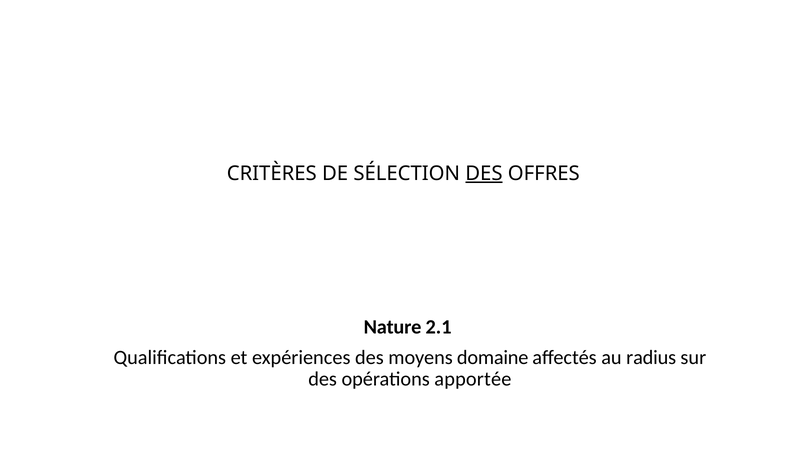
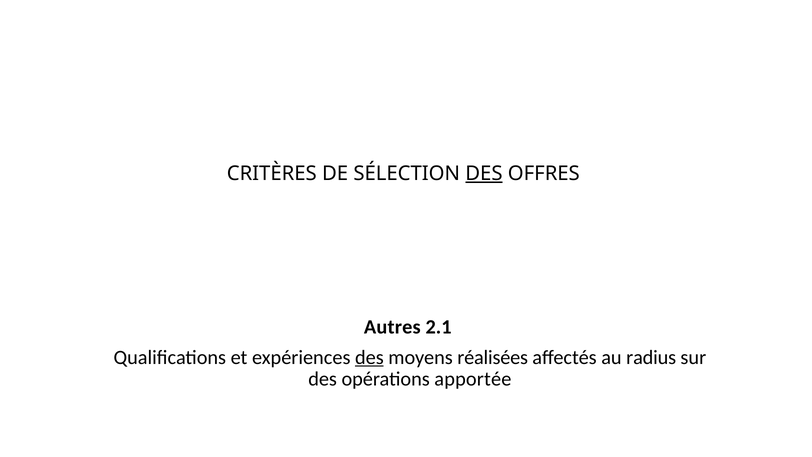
Nature: Nature -> Autres
des at (369, 357) underline: none -> present
domaine: domaine -> réalisées
